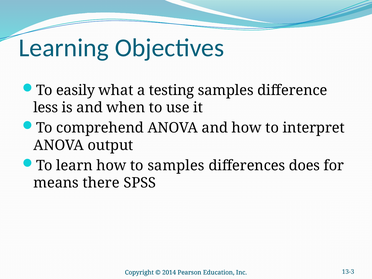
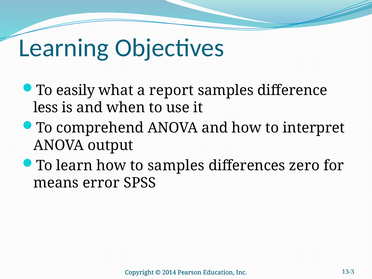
testing: testing -> report
does: does -> zero
there: there -> error
